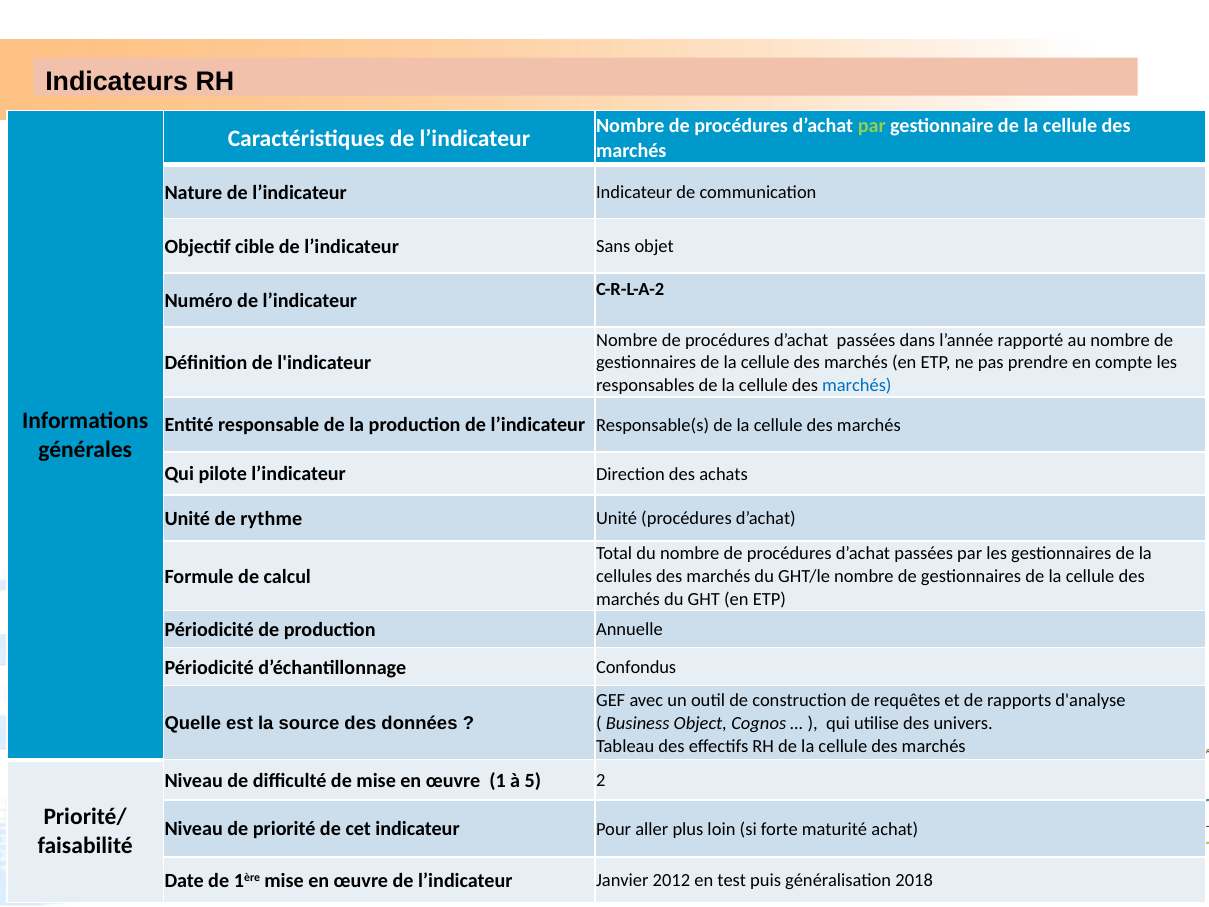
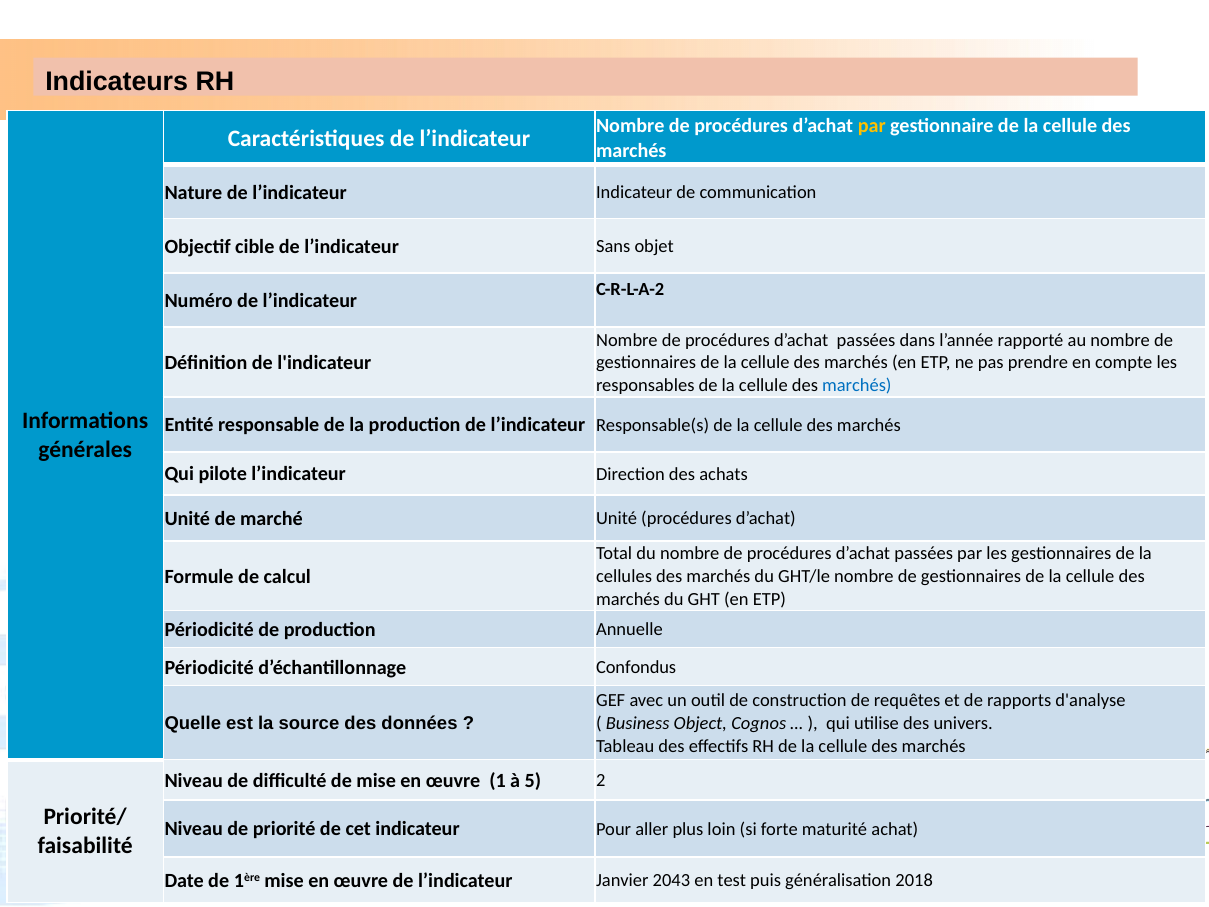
par at (872, 126) colour: light green -> yellow
rythme: rythme -> marché
2012: 2012 -> 2043
